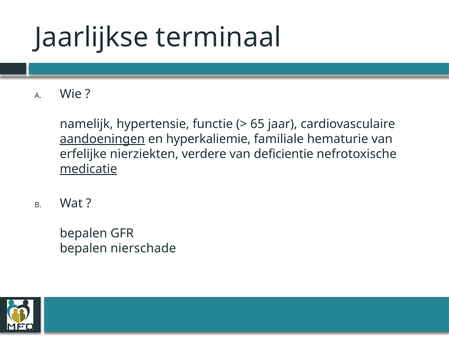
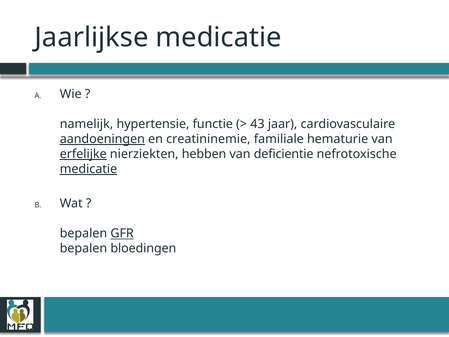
Jaarlijkse terminaal: terminaal -> medicatie
65: 65 -> 43
hyperkaliemie: hyperkaliemie -> creatininemie
erfelijke underline: none -> present
verdere: verdere -> hebben
GFR underline: none -> present
nierschade: nierschade -> bloedingen
